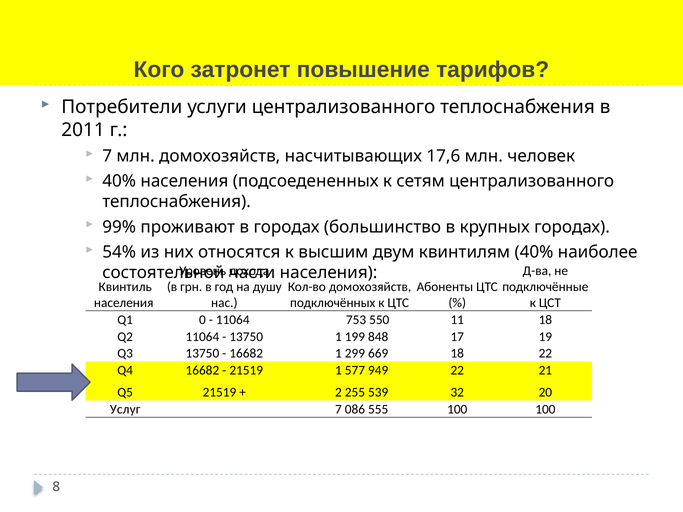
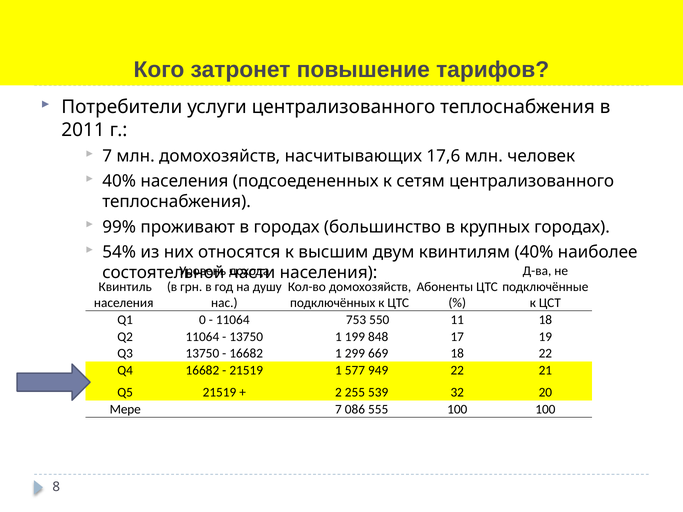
Услуг: Услуг -> Мере
